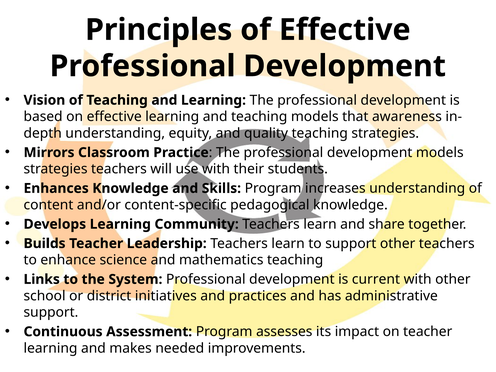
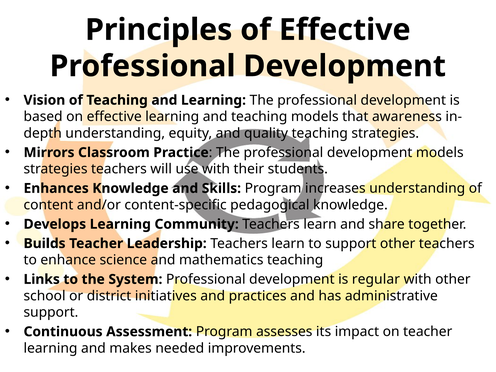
current: current -> regular
